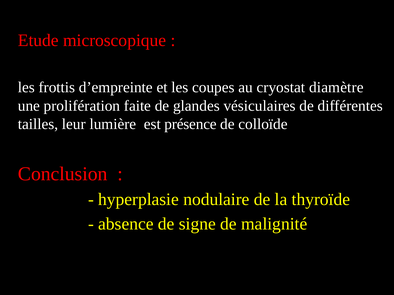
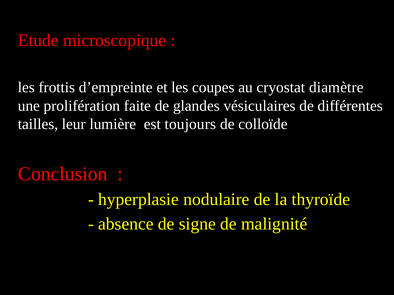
présence: présence -> toujours
